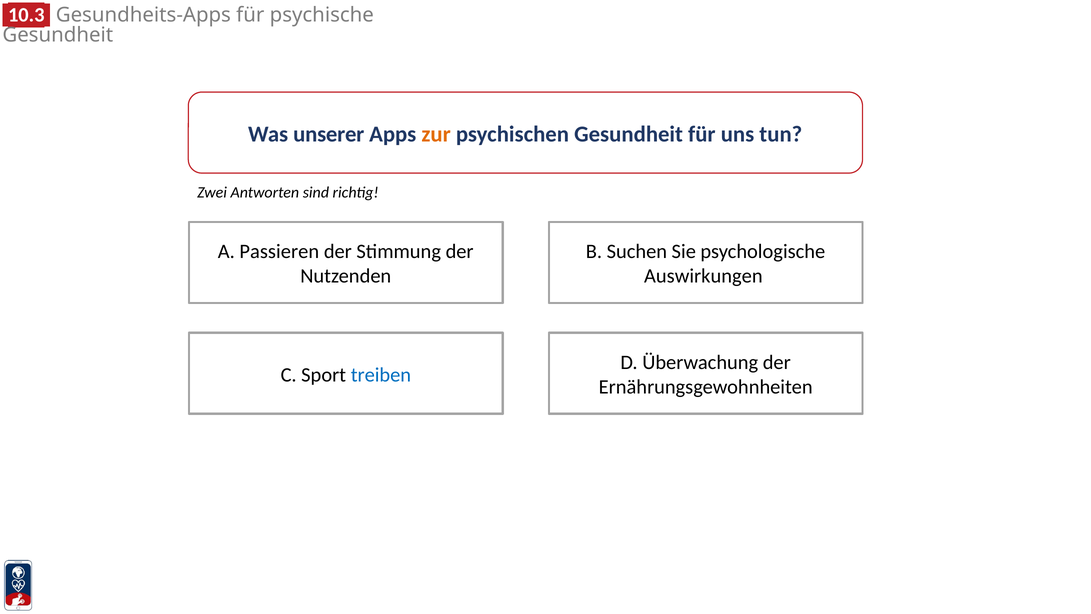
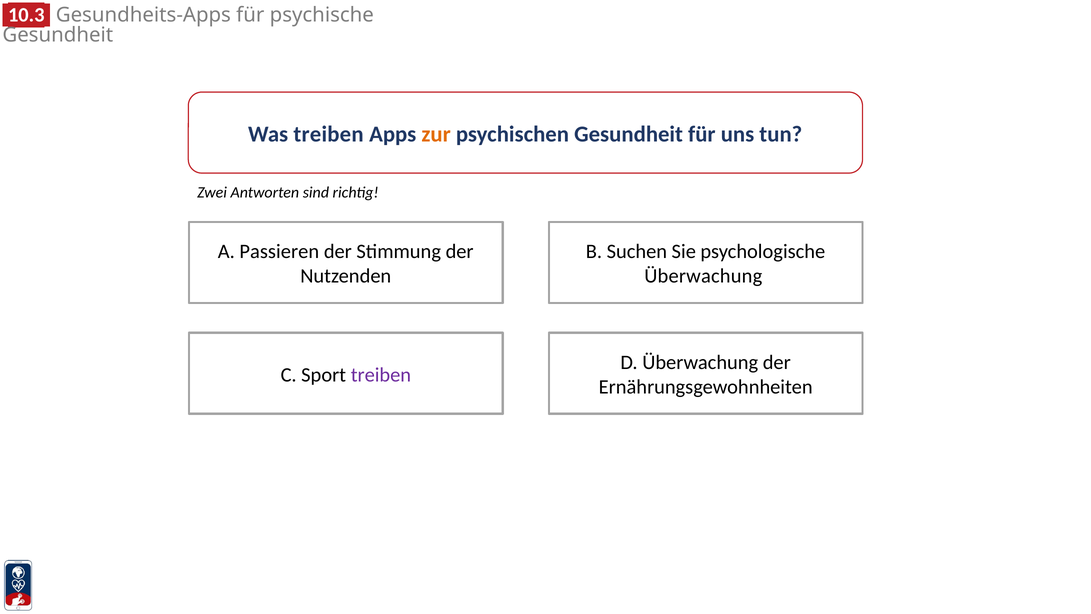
Was unserer: unserer -> treiben
Auswirkungen at (703, 276): Auswirkungen -> Überwachung
treiben at (381, 375) colour: blue -> purple
